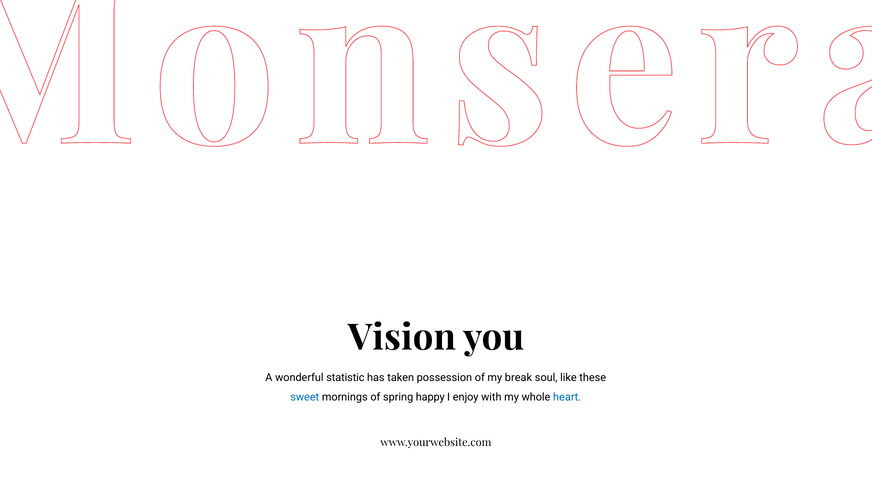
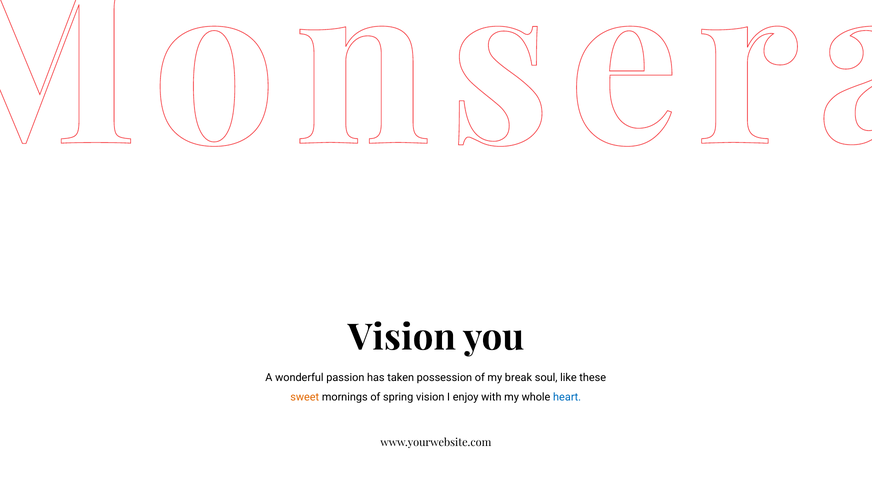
statistic: statistic -> passion
sweet colour: blue -> orange
spring happy: happy -> vision
